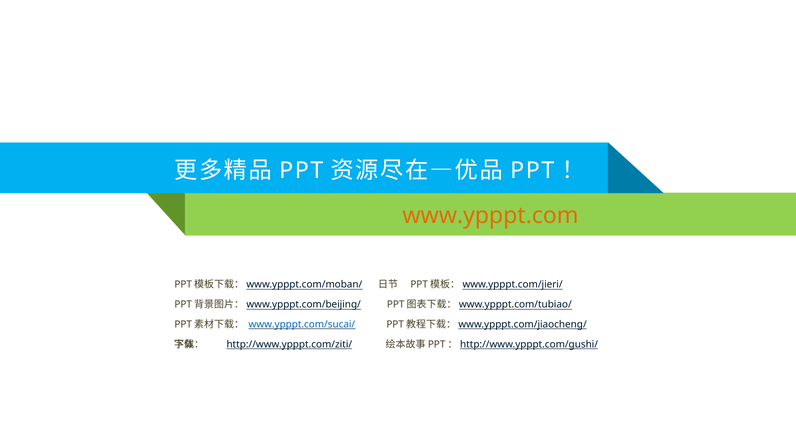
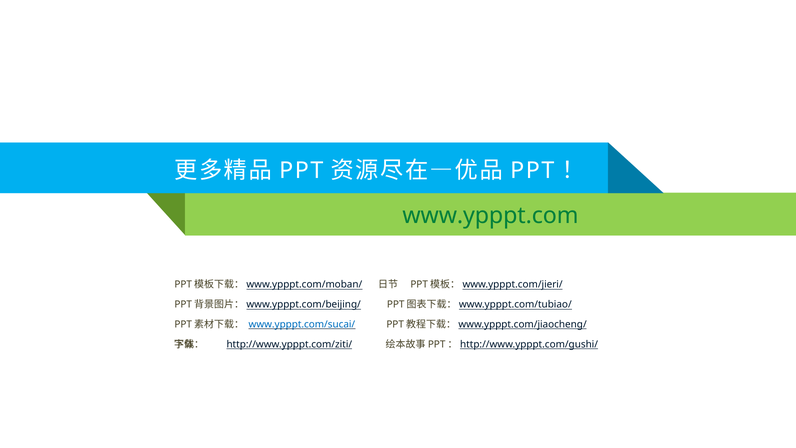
www.ypppt.com colour: orange -> green
